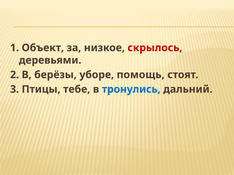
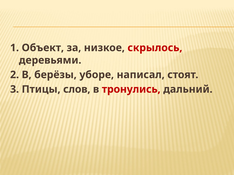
помощь: помощь -> написал
тебе: тебе -> слов
тронулись colour: blue -> red
